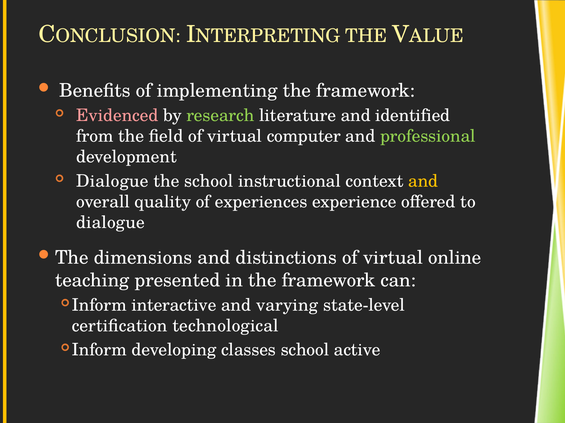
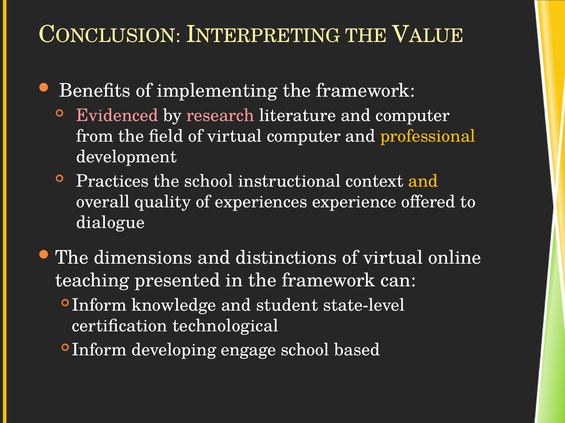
research colour: light green -> pink
and identified: identified -> computer
professional colour: light green -> yellow
Dialogue at (112, 181): Dialogue -> Practices
interactive: interactive -> knowledge
varying: varying -> student
classes: classes -> engage
active: active -> based
